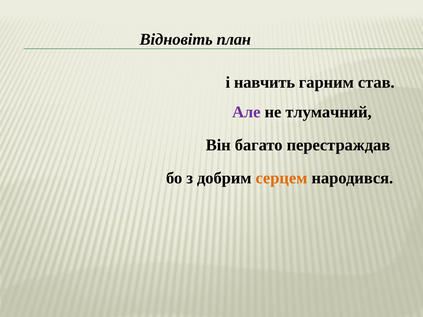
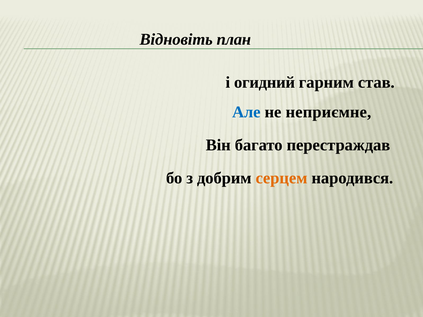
навчить: навчить -> огидний
Але colour: purple -> blue
тлумачний: тлумачний -> неприємне
